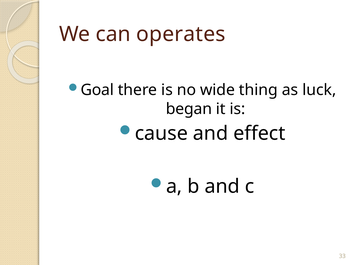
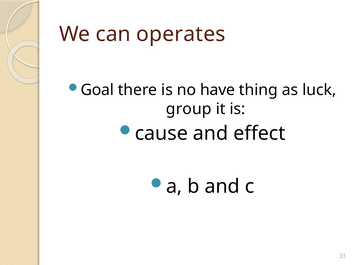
wide: wide -> have
began: began -> group
